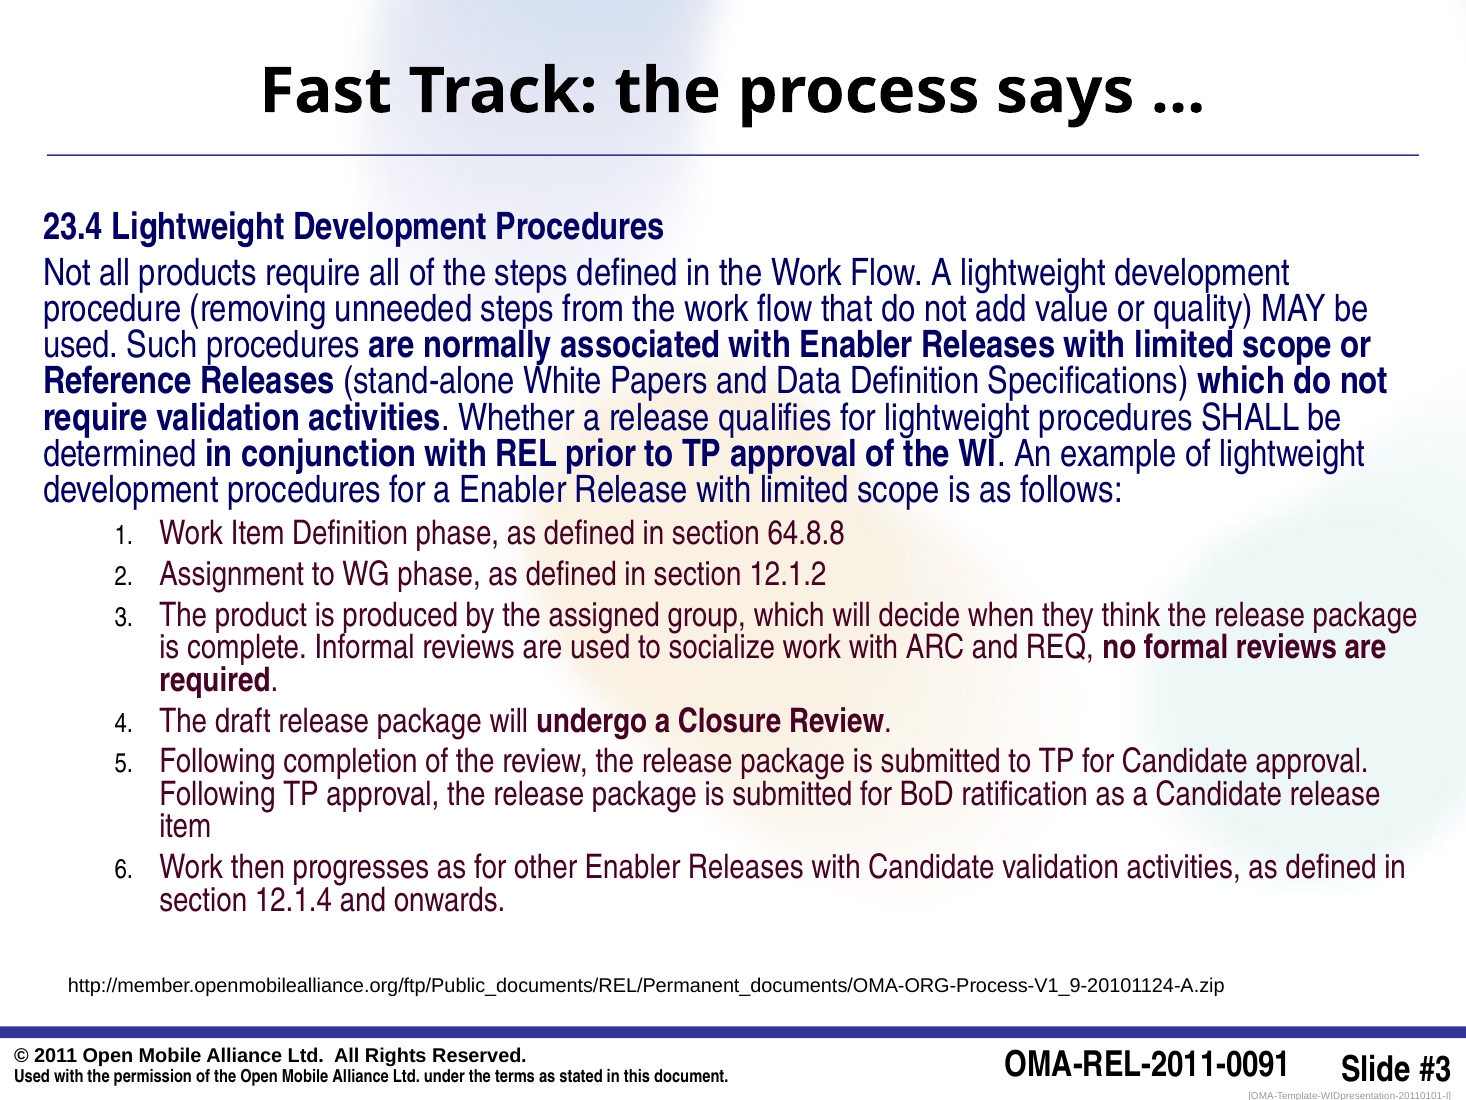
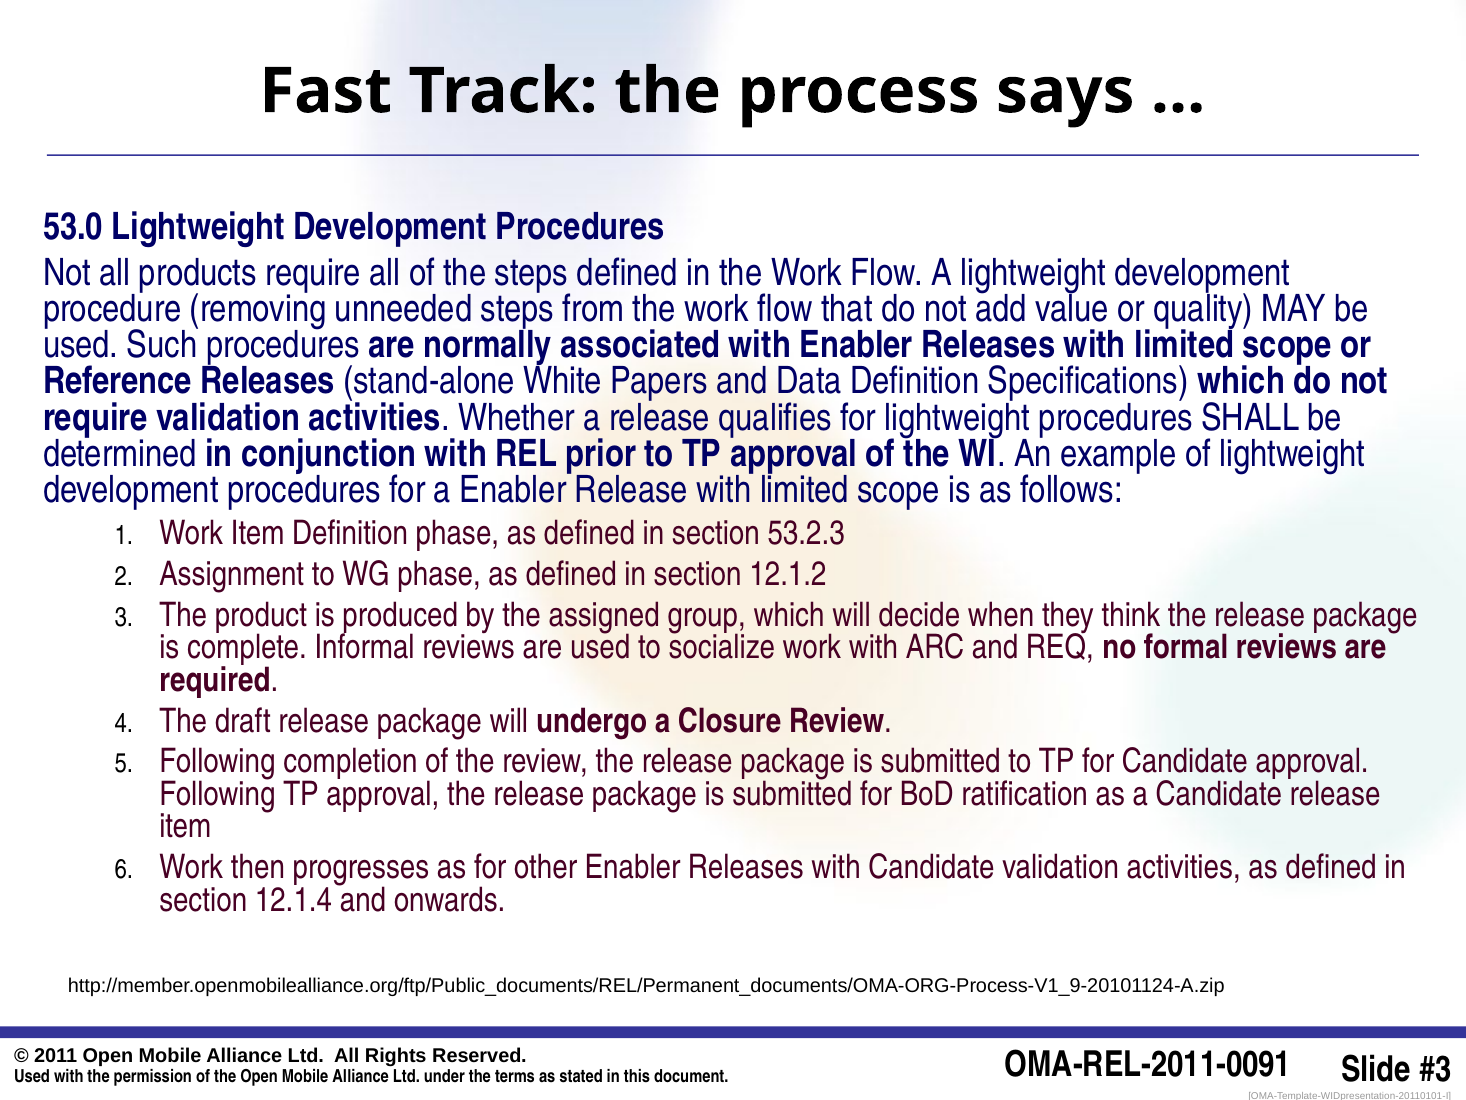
23.4: 23.4 -> 53.0
64.8.8: 64.8.8 -> 53.2.3
